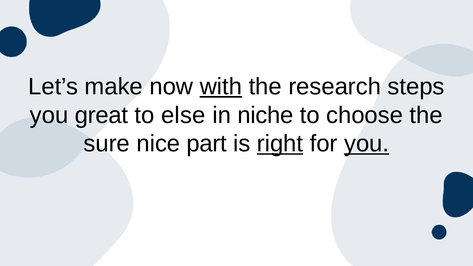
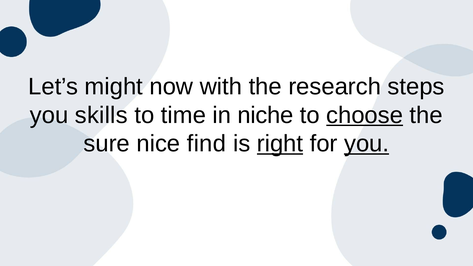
make: make -> might
with underline: present -> none
great: great -> skills
else: else -> time
choose underline: none -> present
part: part -> find
